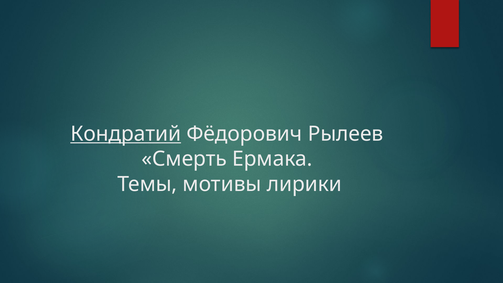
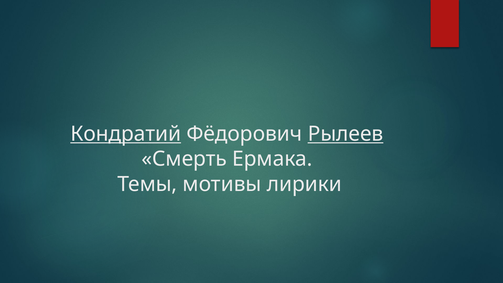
Рылеев underline: none -> present
